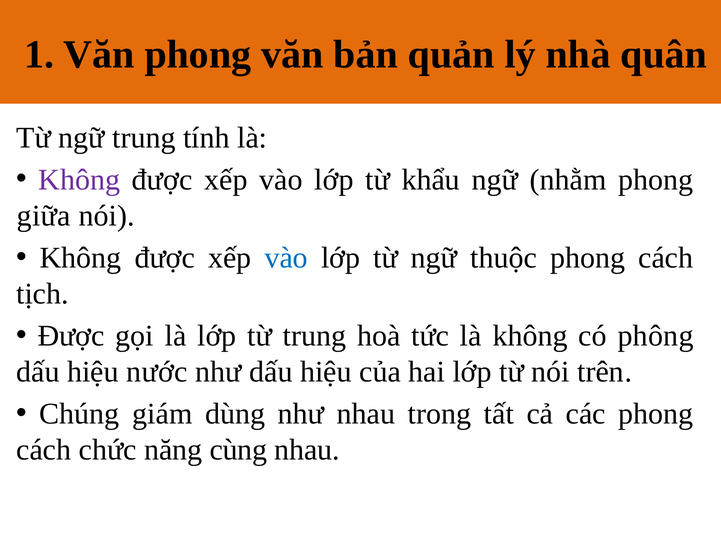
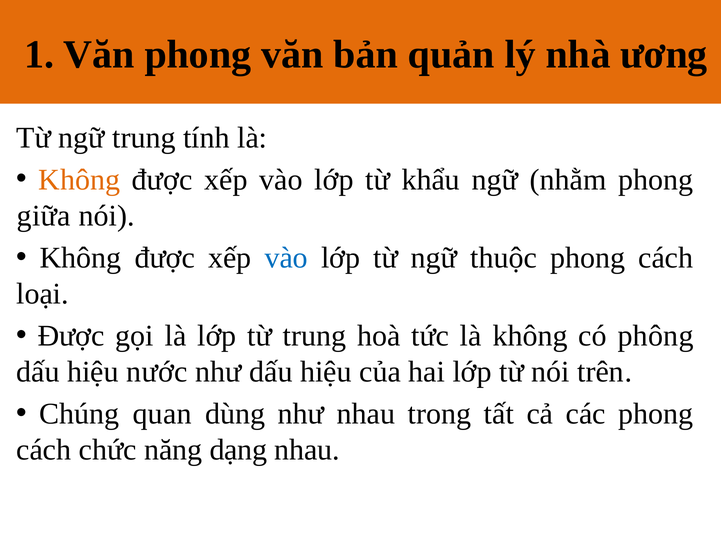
quân: quân -> ương
Không at (79, 180) colour: purple -> orange
tịch: tịch -> loại
giám: giám -> quan
cùng: cùng -> dạng
